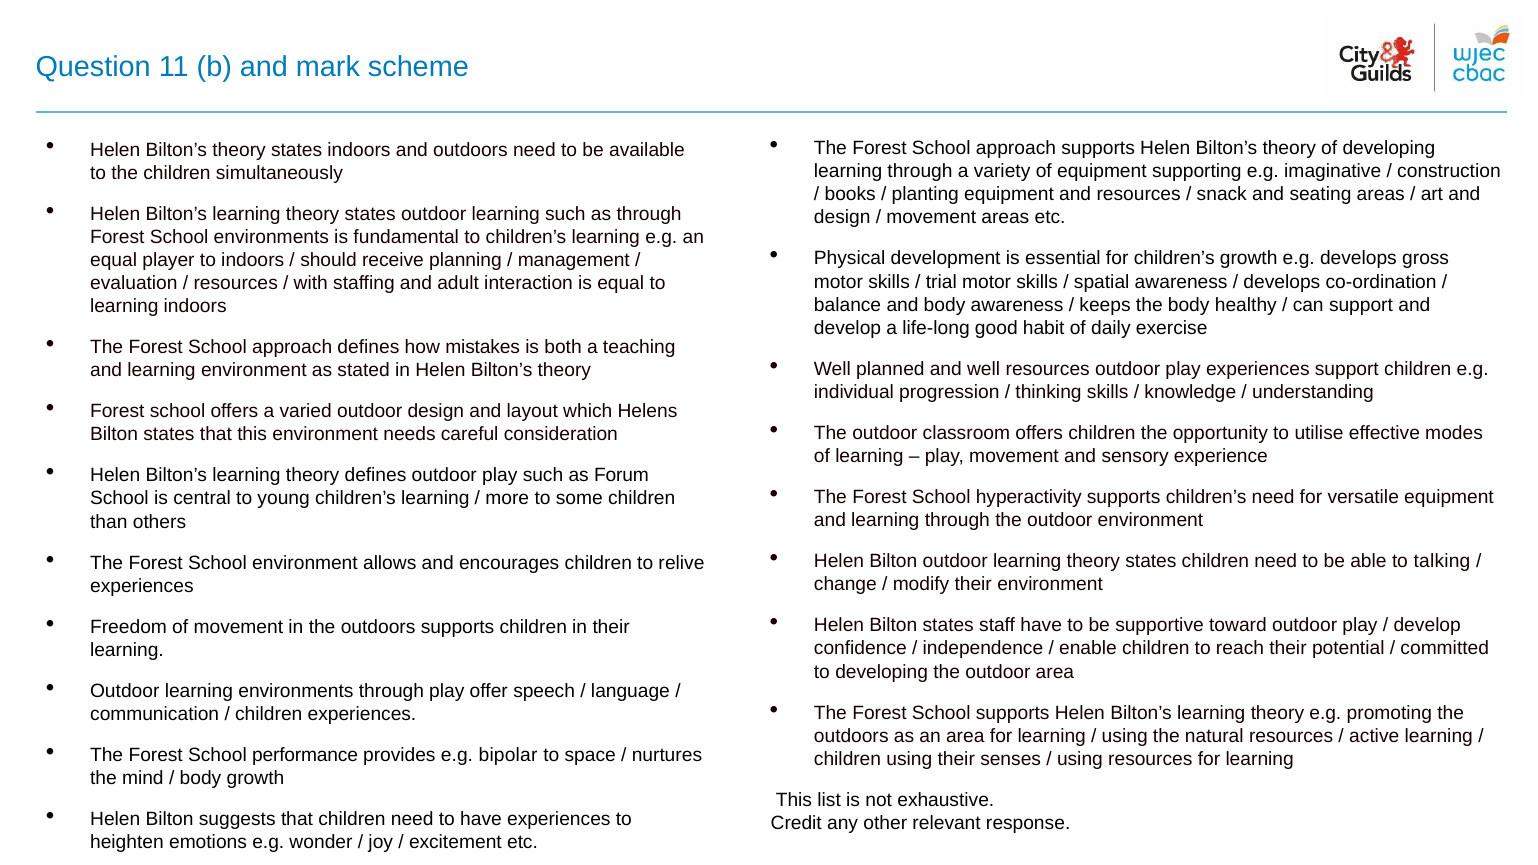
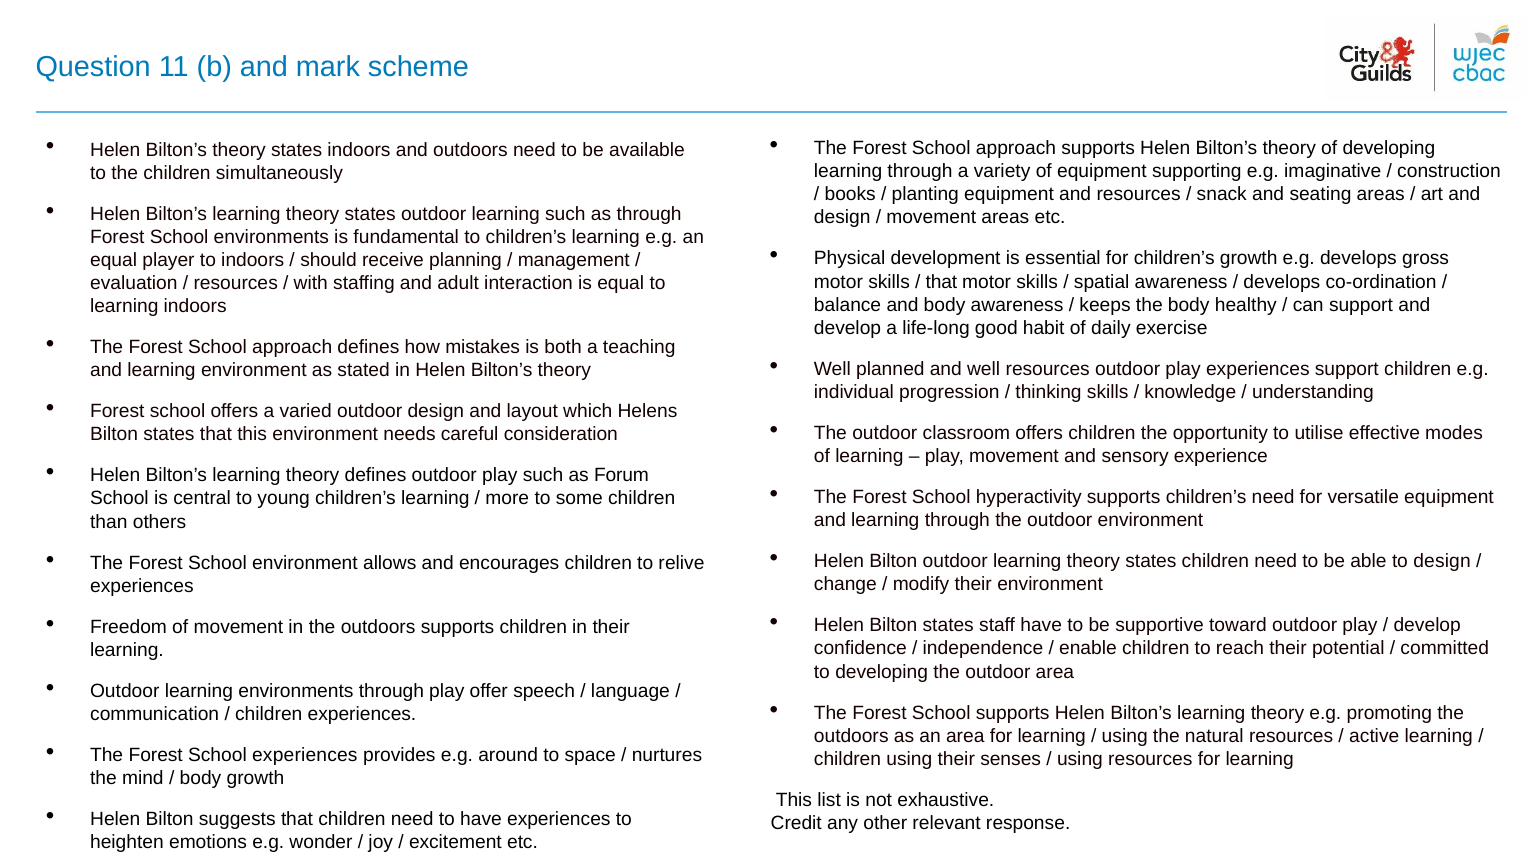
trial at (941, 282): trial -> that
to talking: talking -> design
School performance: performance -> experiences
bipolar: bipolar -> around
